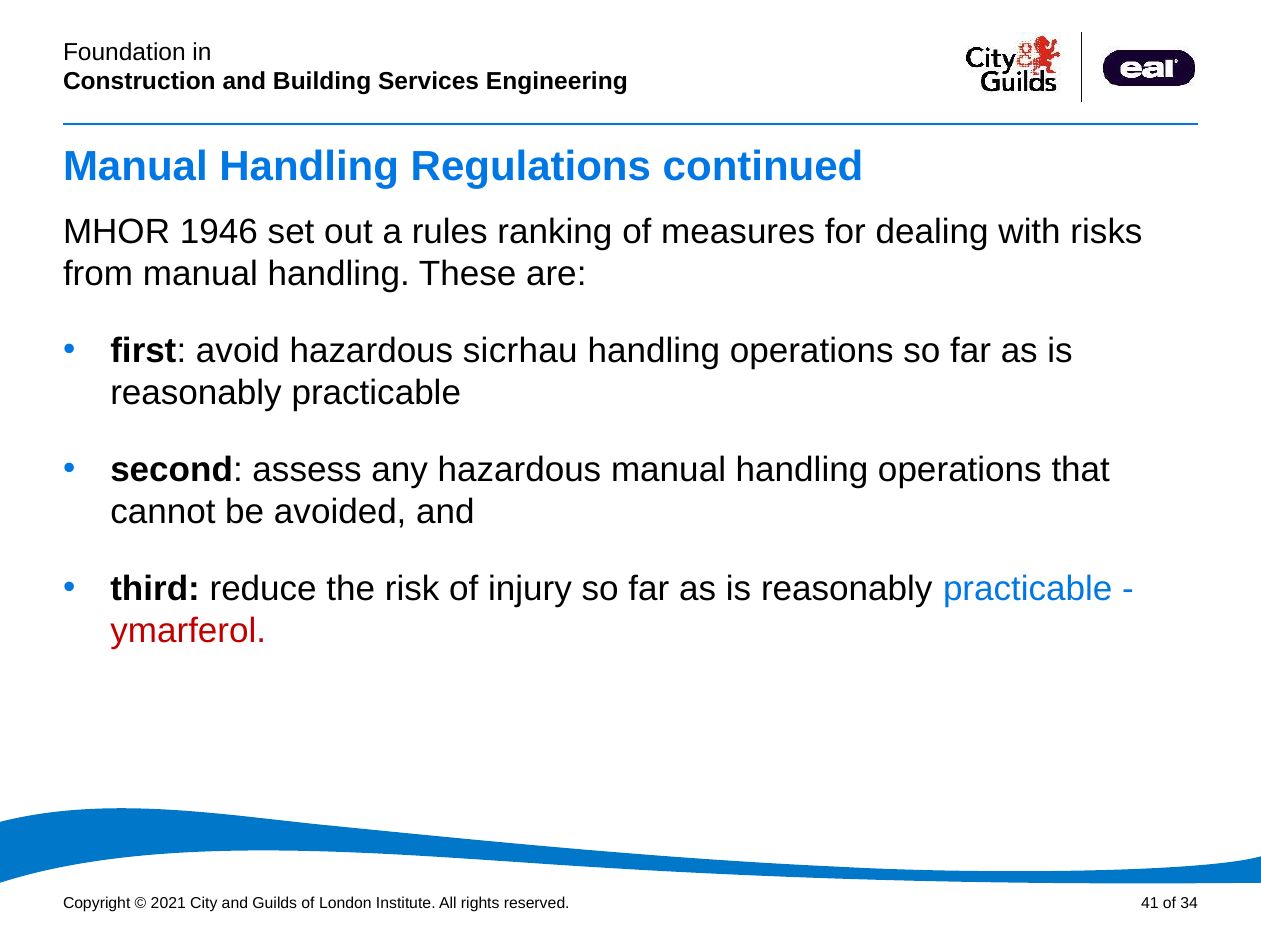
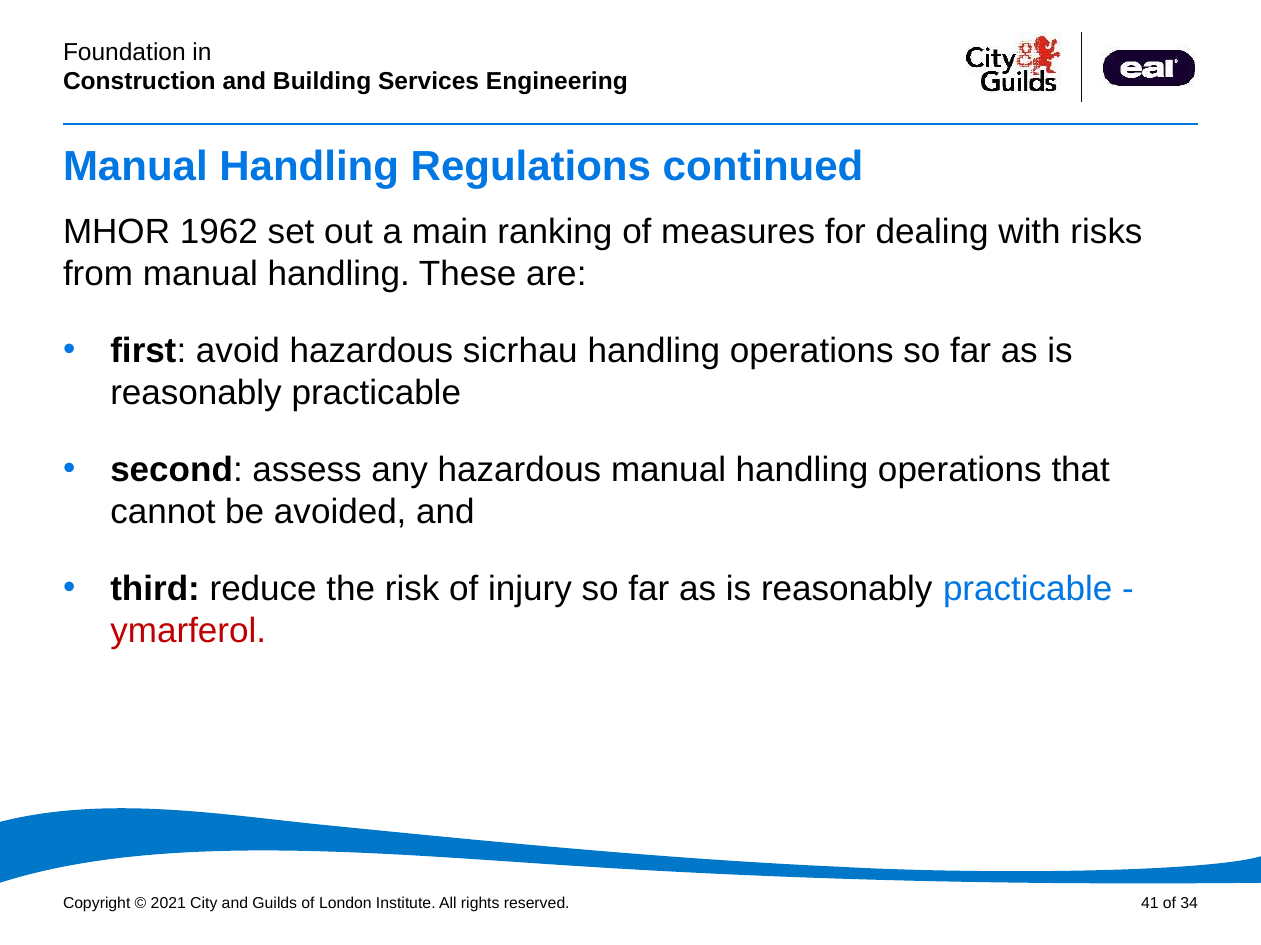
1946: 1946 -> 1962
rules: rules -> main
